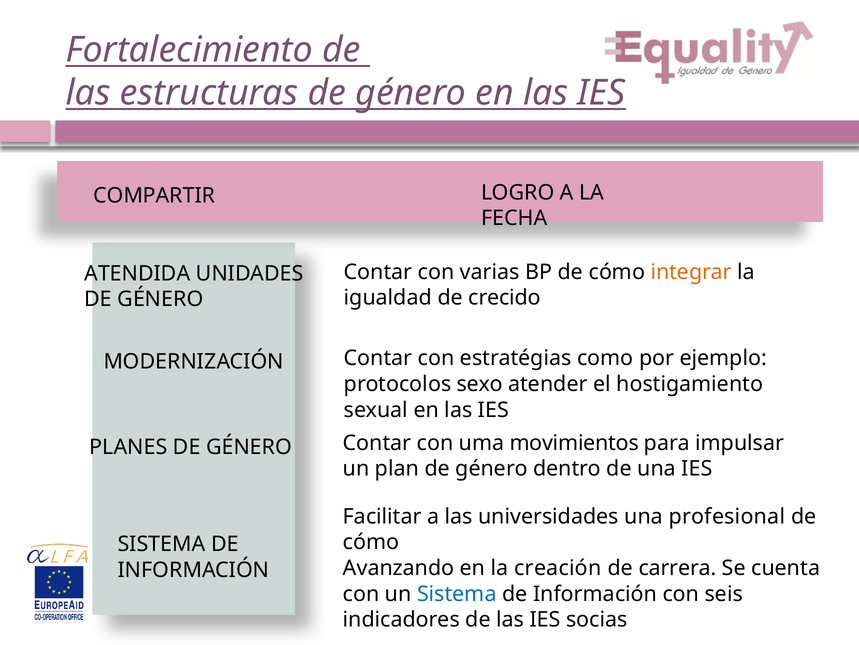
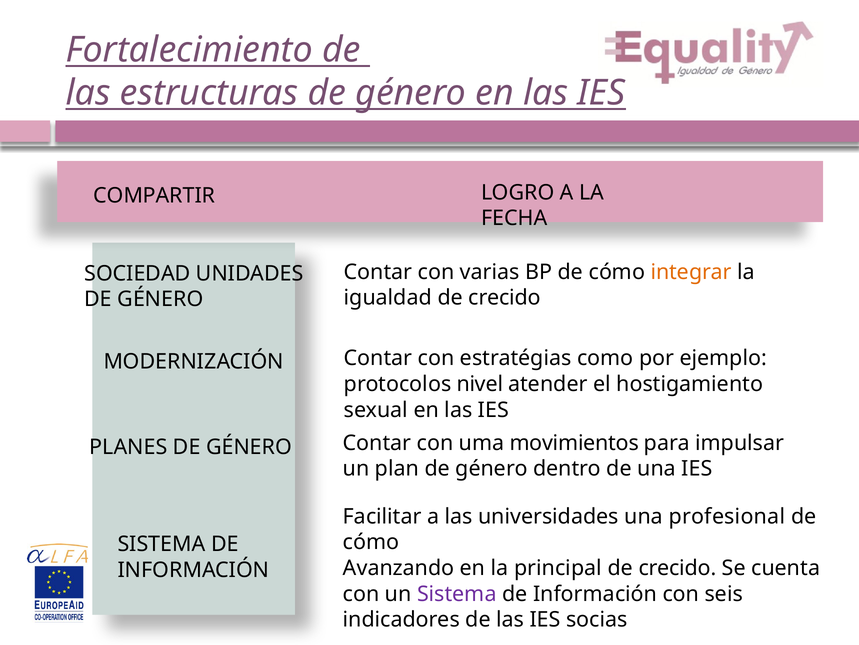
ATENDIDA: ATENDIDA -> SOCIEDAD
sexo: sexo -> nivel
creación: creación -> principal
carrera at (677, 568): carrera -> crecido
Sistema at (457, 593) colour: blue -> purple
